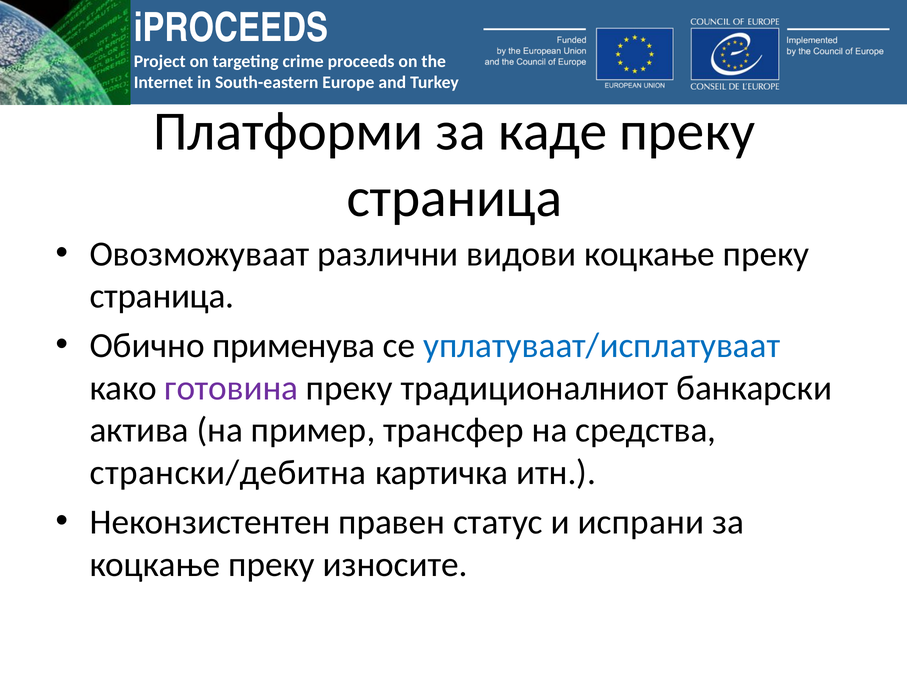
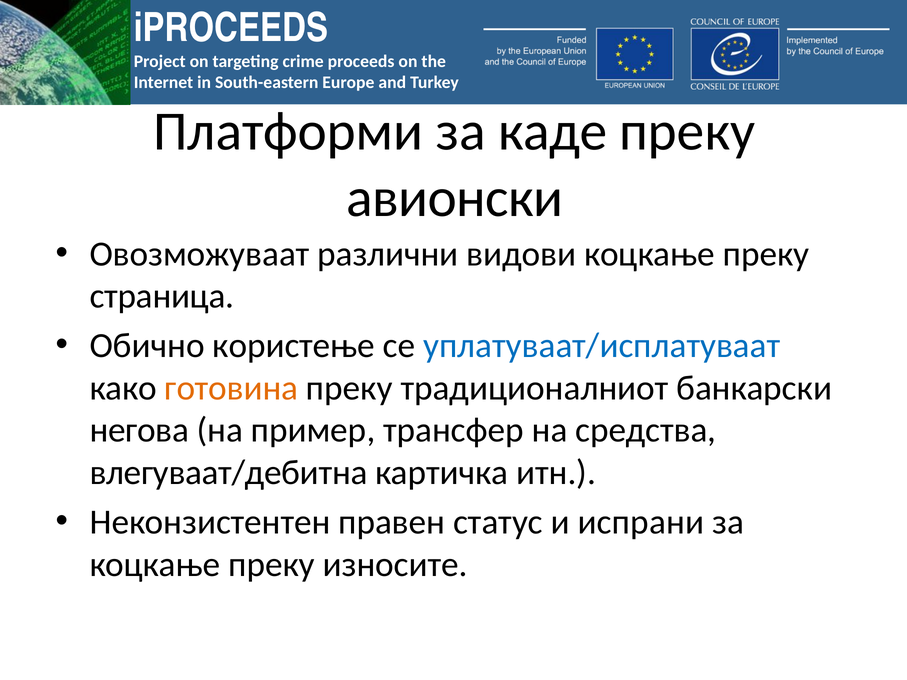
страница at (455, 198): страница -> авионски
применува: применува -> користење
готовина colour: purple -> orange
актива: актива -> негова
странски/дебитна: странски/дебитна -> влегуваат/дебитна
